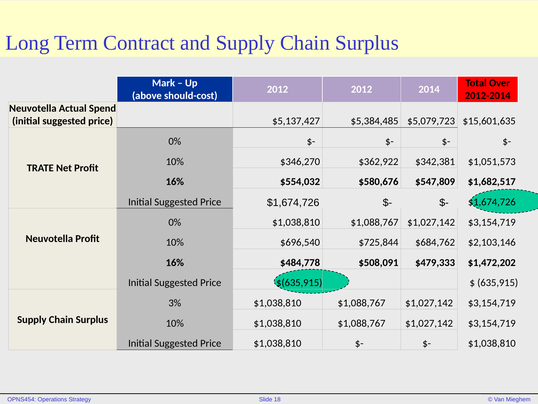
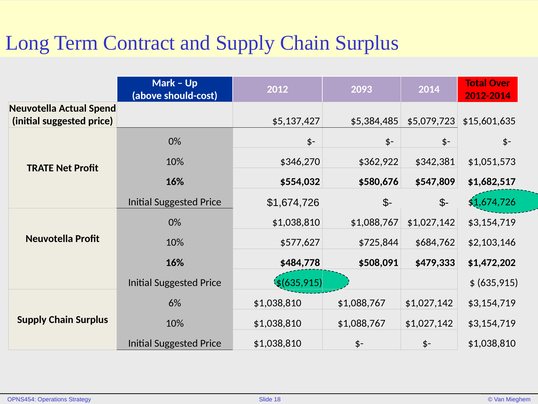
2012 2012: 2012 -> 2093
$696,540: $696,540 -> $577,627
3%: 3% -> 6%
